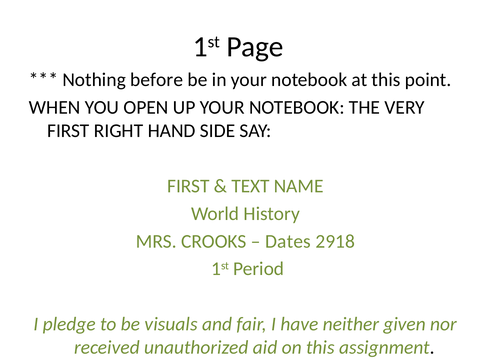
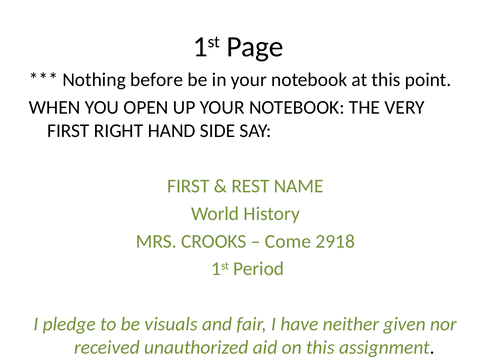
TEXT: TEXT -> REST
Dates: Dates -> Come
